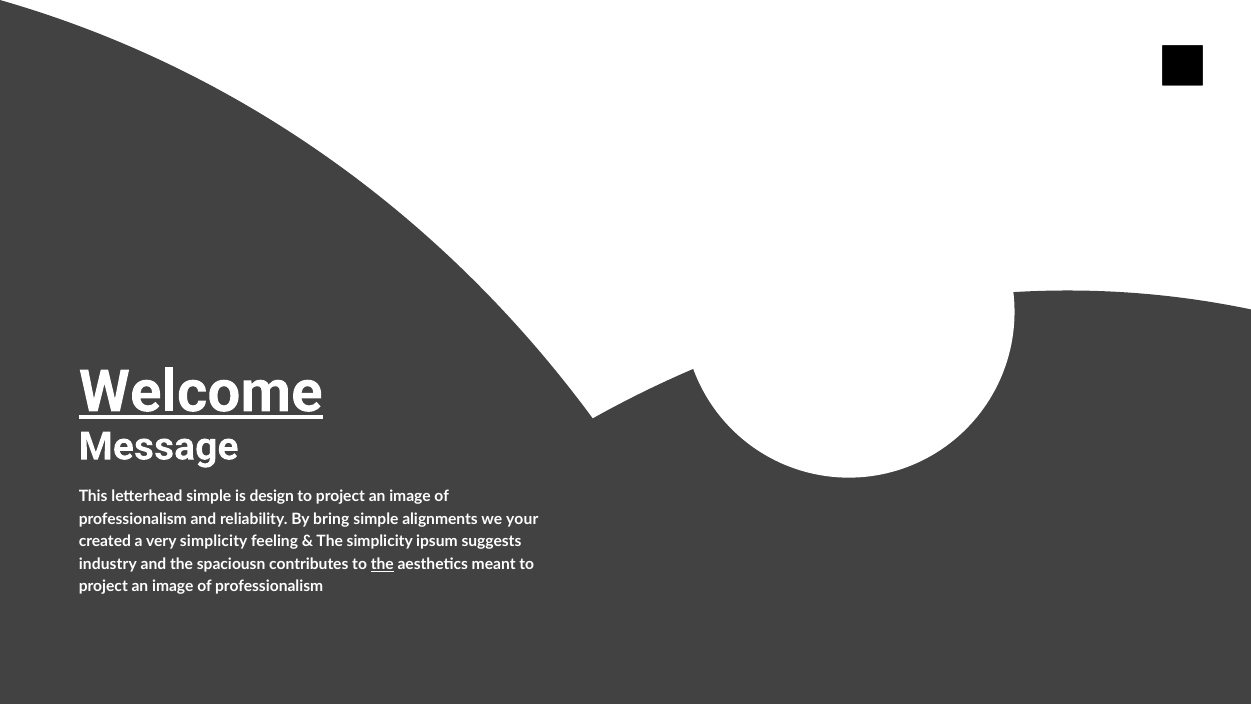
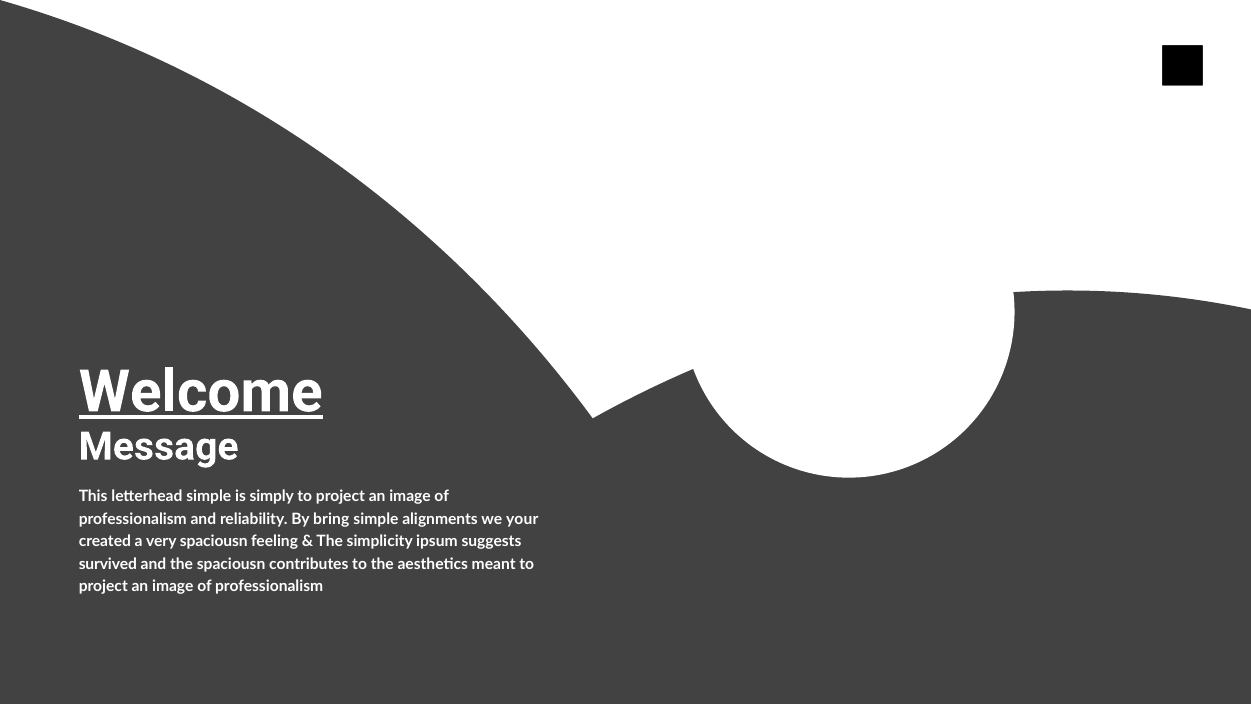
design: design -> simply
very simplicity: simplicity -> spaciousn
industry: industry -> survived
the at (382, 564) underline: present -> none
